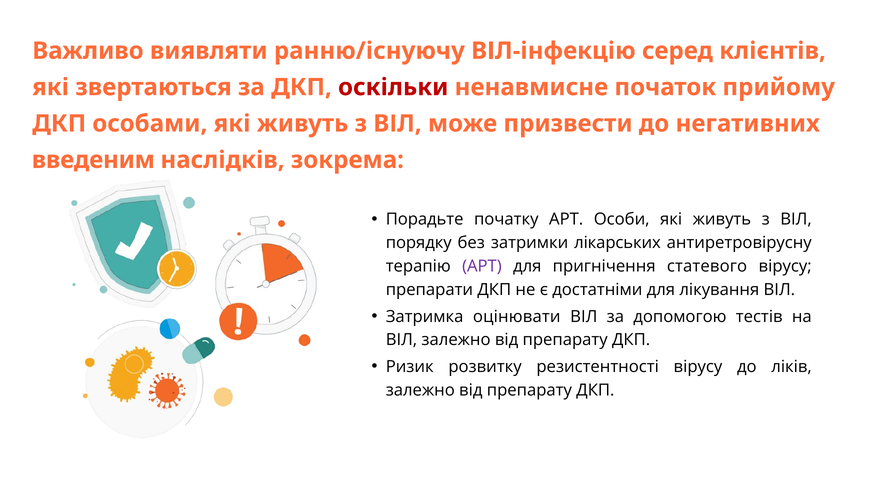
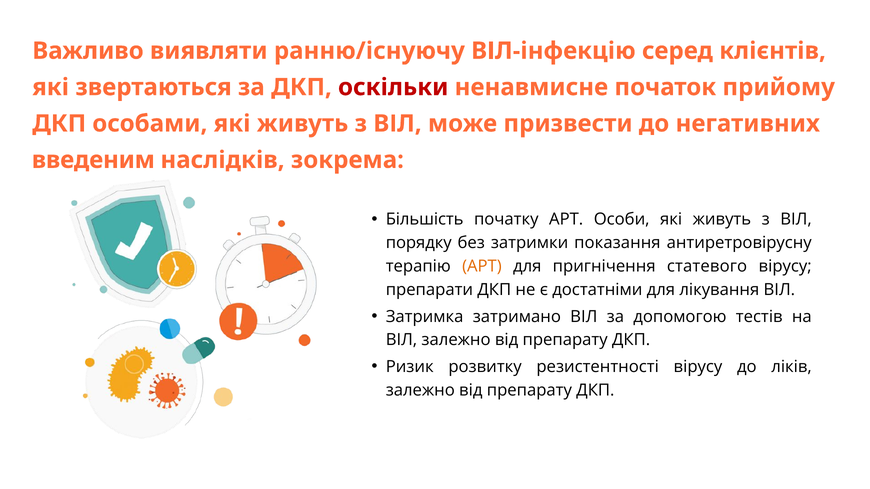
Порадьте: Порадьте -> Більшість
лікарських: лікарських -> показання
АРТ at (482, 266) colour: purple -> orange
оцінювати: оцінювати -> затримано
